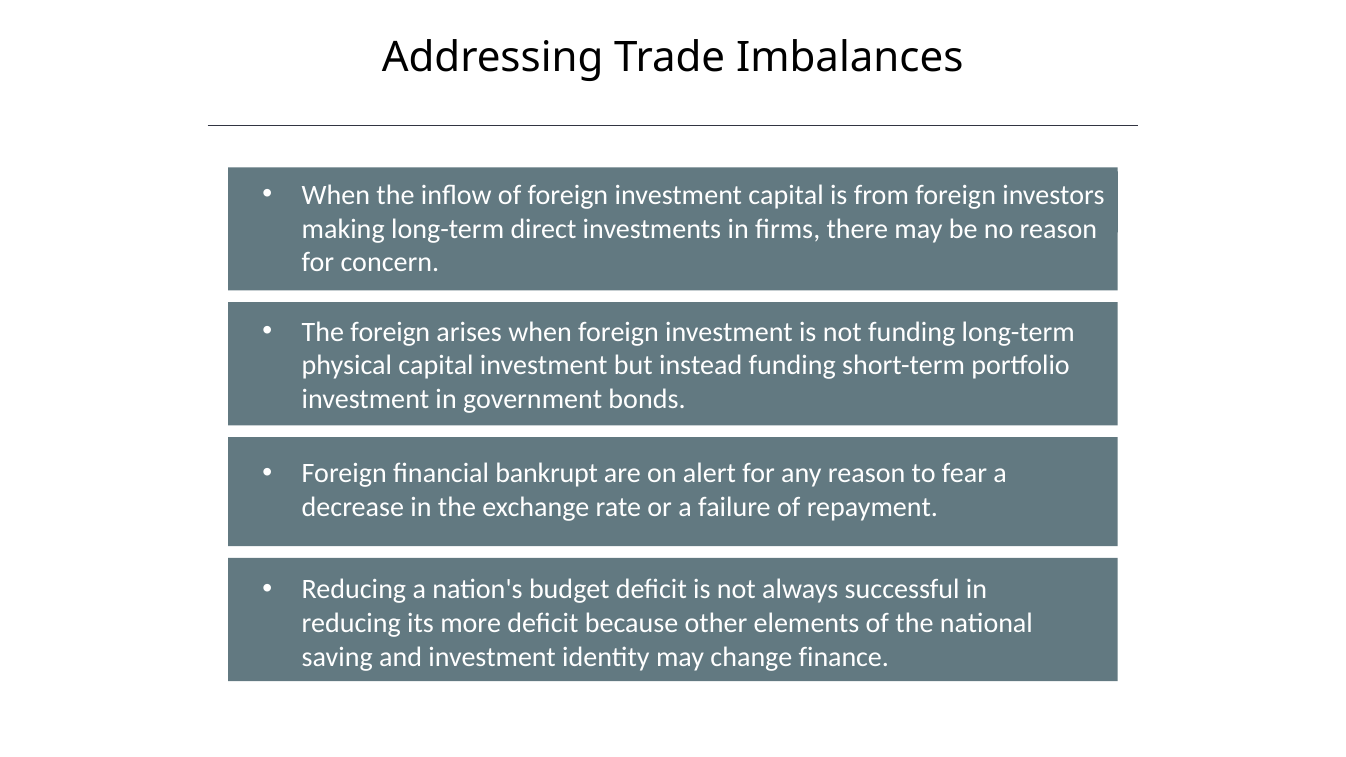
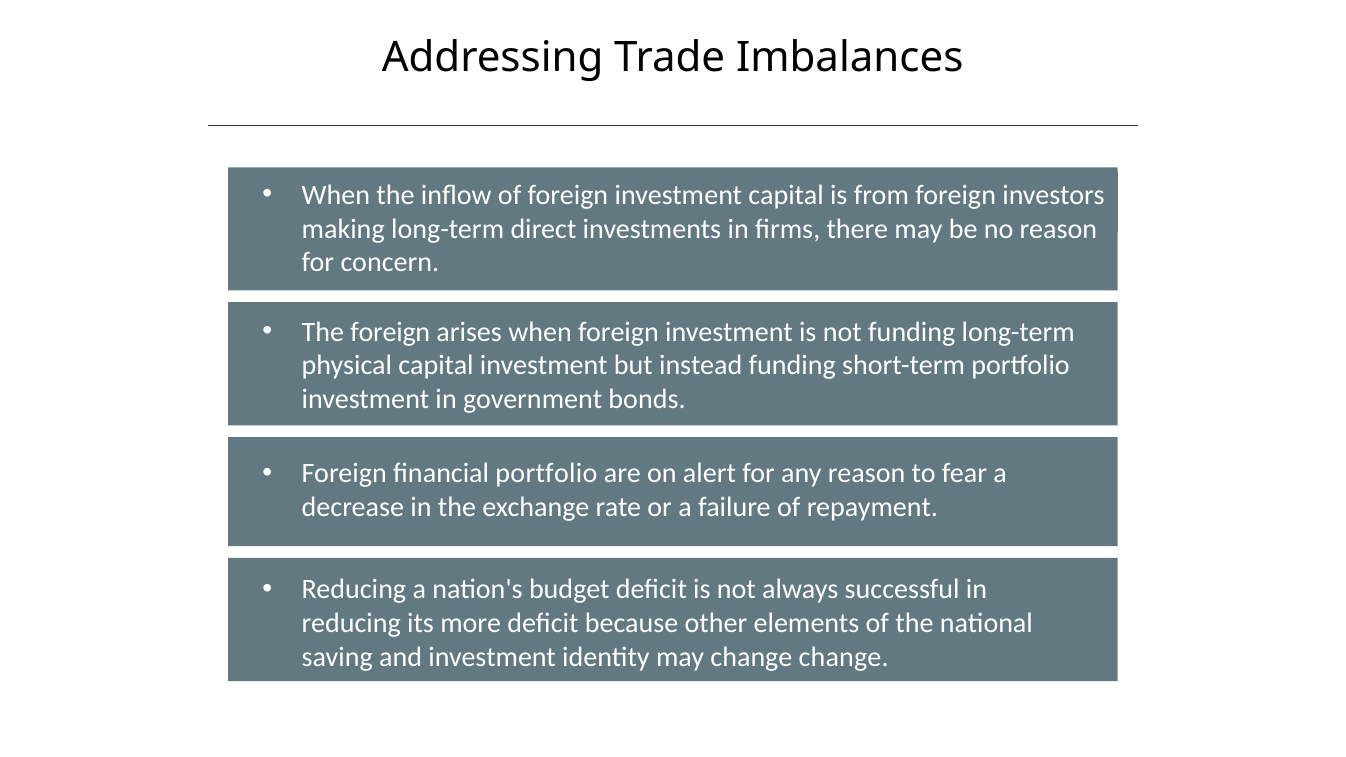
financial bankrupt: bankrupt -> portfolio
change finance: finance -> change
